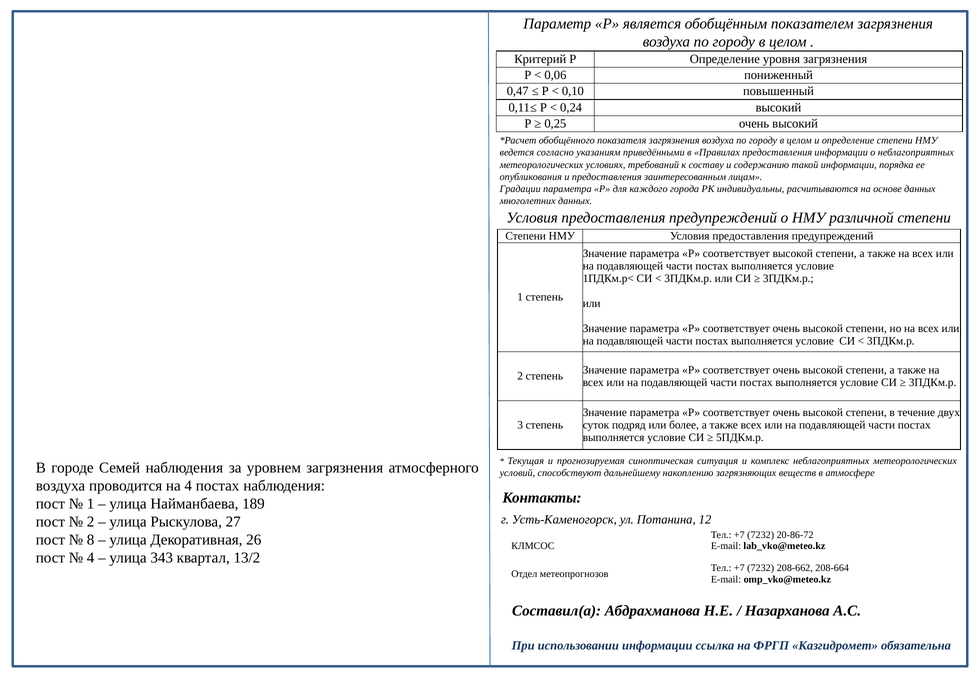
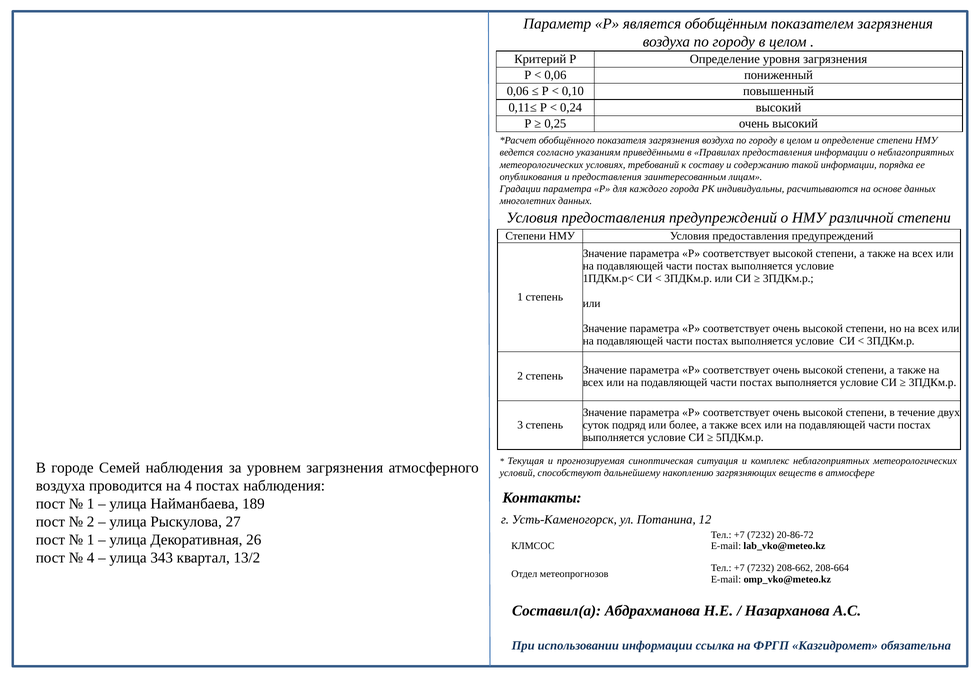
0,47 at (518, 91): 0,47 -> 0,06
8 at (91, 540): 8 -> 1
